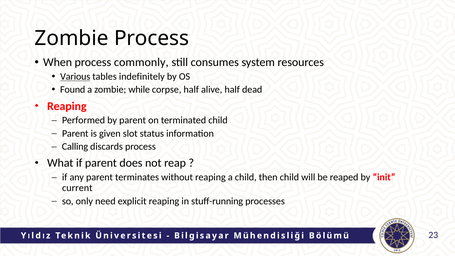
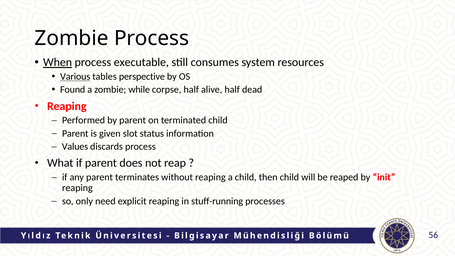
When underline: none -> present
commonly: commonly -> executable
indefinitely: indefinitely -> perspective
Calling: Calling -> Values
current at (77, 188): current -> reaping
23: 23 -> 56
